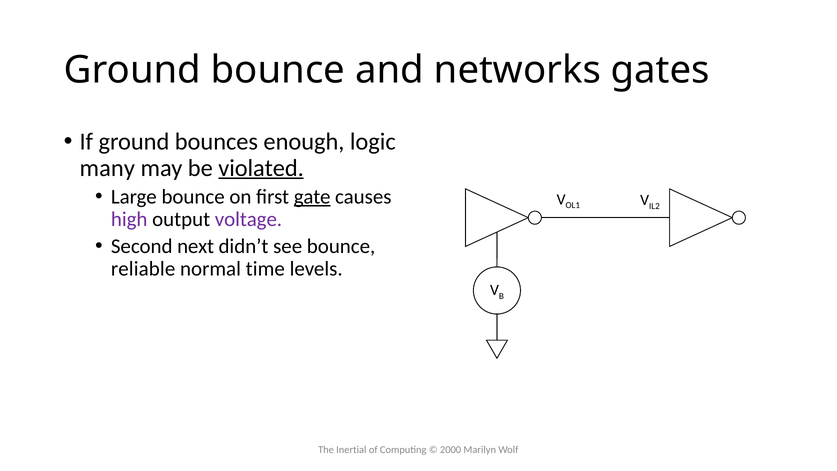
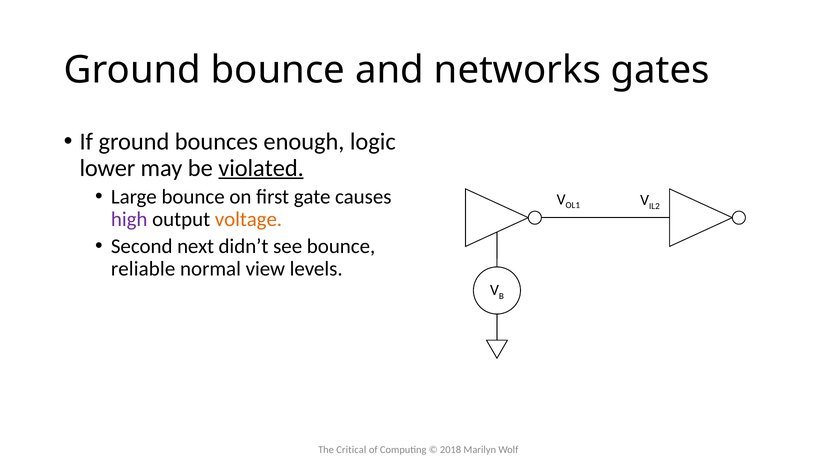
many: many -> lower
gate underline: present -> none
voltage colour: purple -> orange
time: time -> view
Inertial: Inertial -> Critical
2000: 2000 -> 2018
